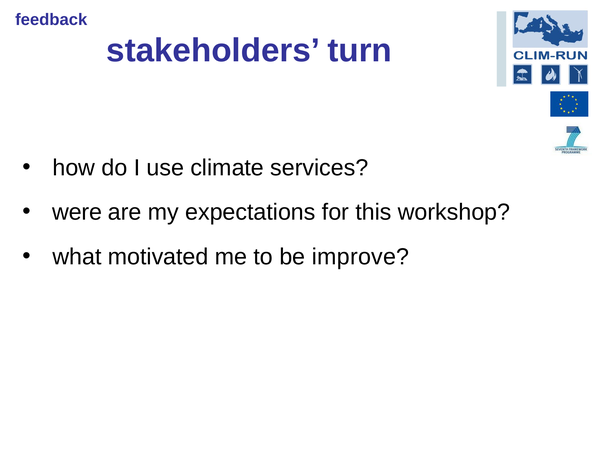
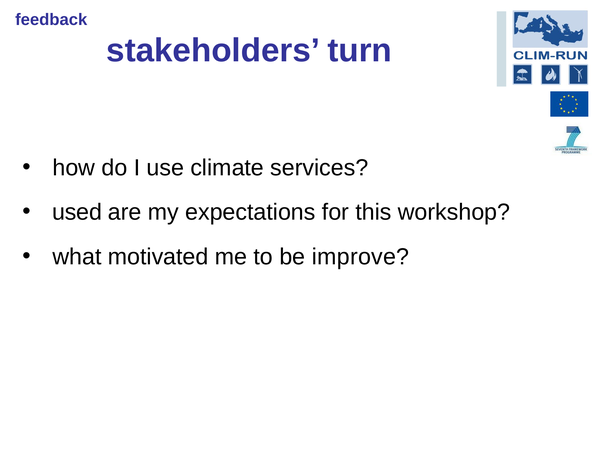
were: were -> used
